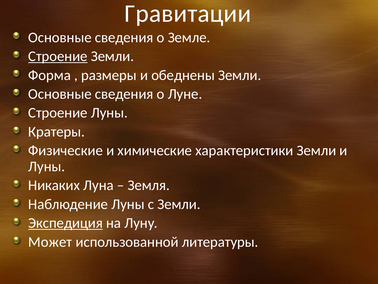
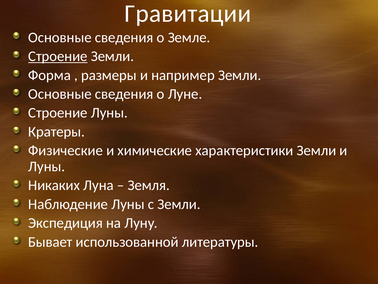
обеднены: обеднены -> например
Экспедиция underline: present -> none
Может: Может -> Бывает
